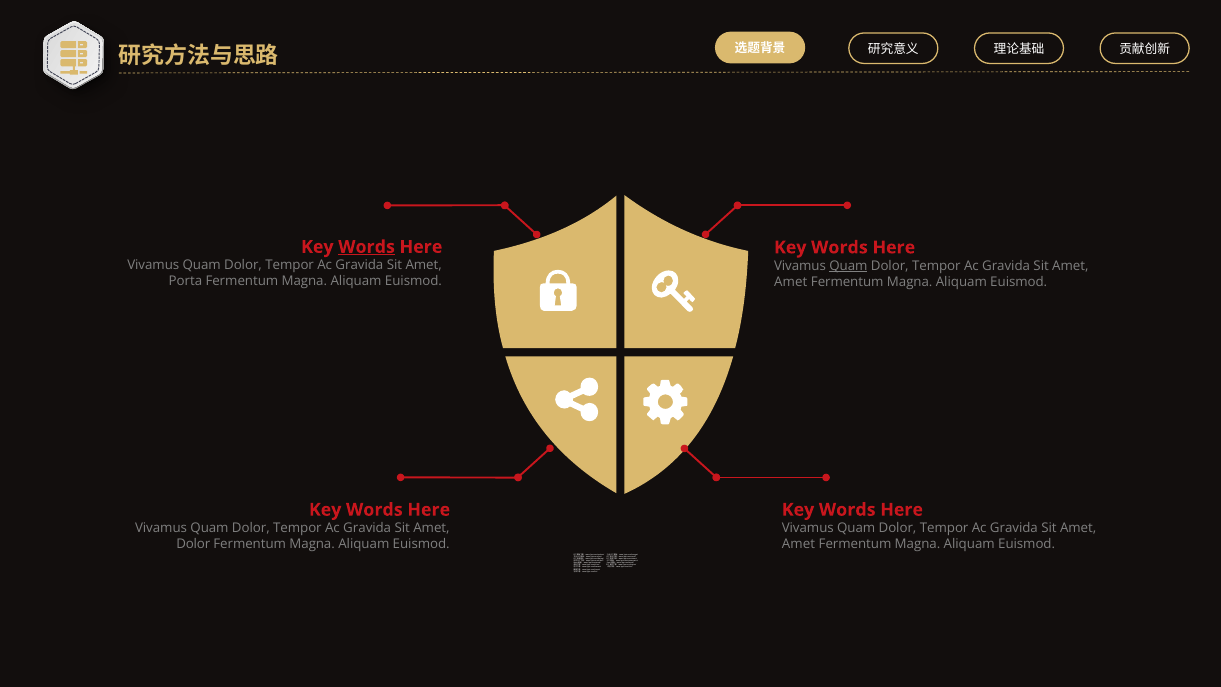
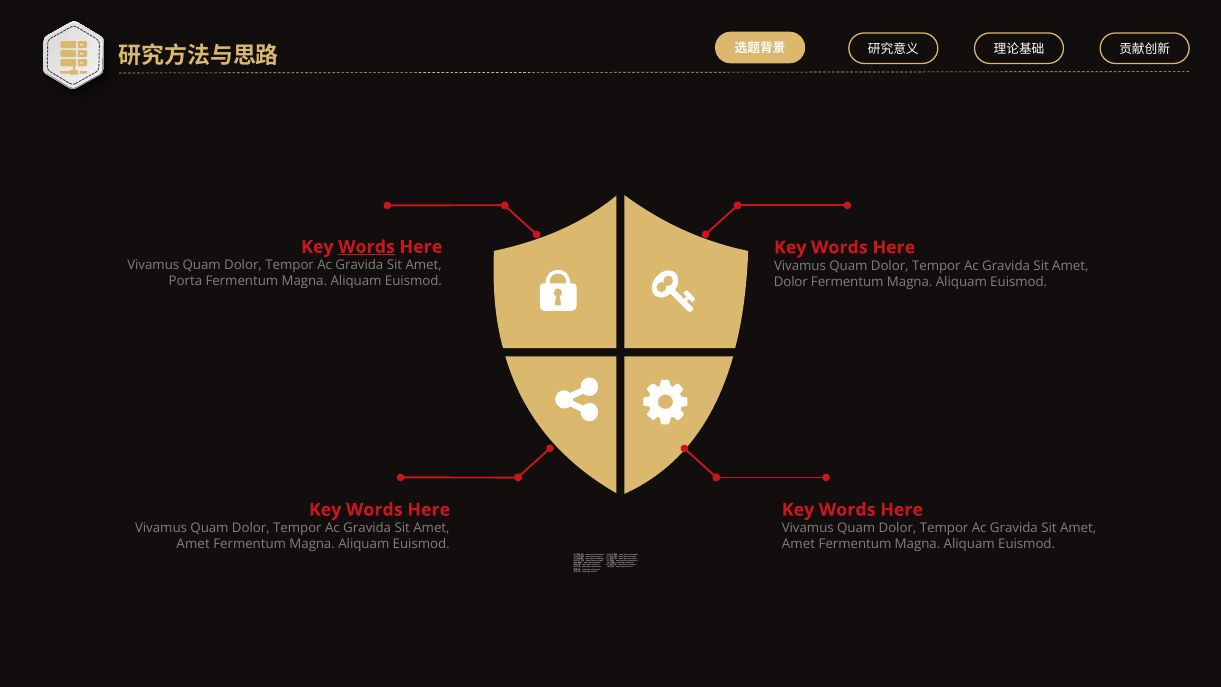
Quam at (848, 266) underline: present -> none
Amet at (791, 282): Amet -> Dolor
Dolor at (193, 544): Dolor -> Amet
